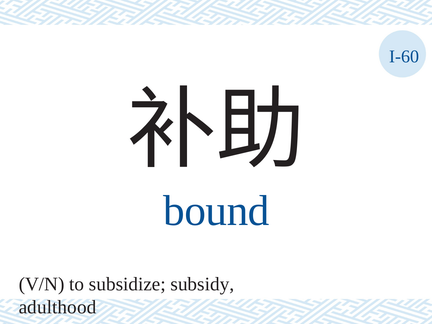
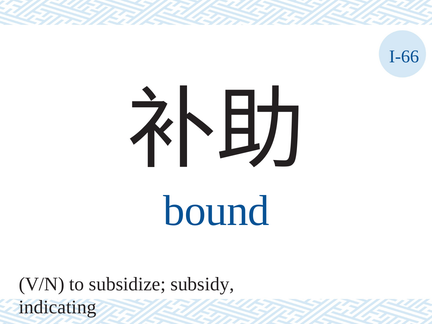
I-60: I-60 -> I-66
adulthood: adulthood -> indicating
